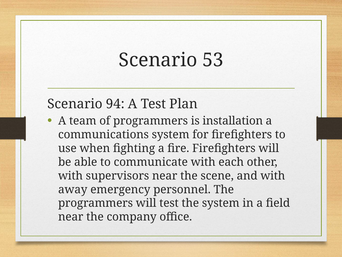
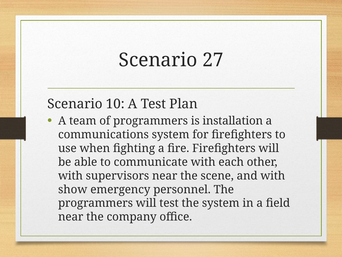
53: 53 -> 27
94: 94 -> 10
away: away -> show
